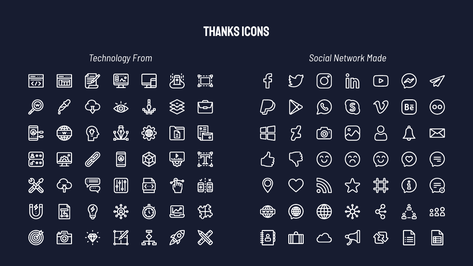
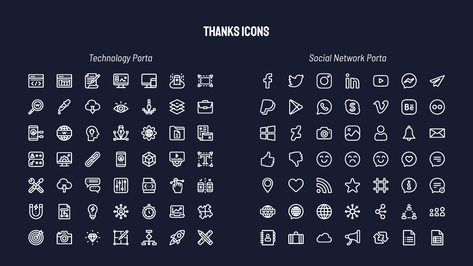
Technology From: From -> Porta
Network Made: Made -> Porta
